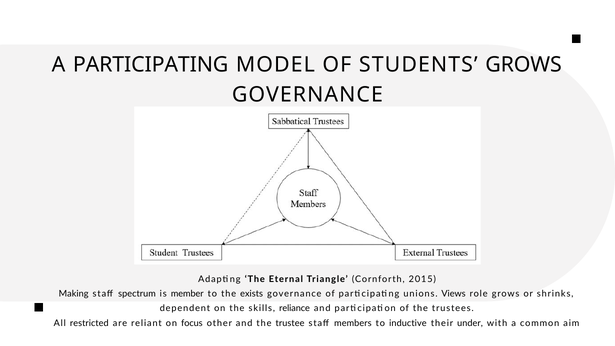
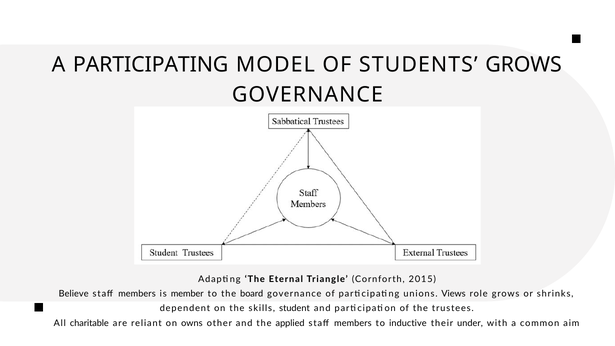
Making: Making -> Believe
spectrum at (137, 294): spectrum -> members
exists: exists -> board
reliance: reliance -> student
restricted: restricted -> charitable
focus: focus -> owns
trustee: trustee -> applied
